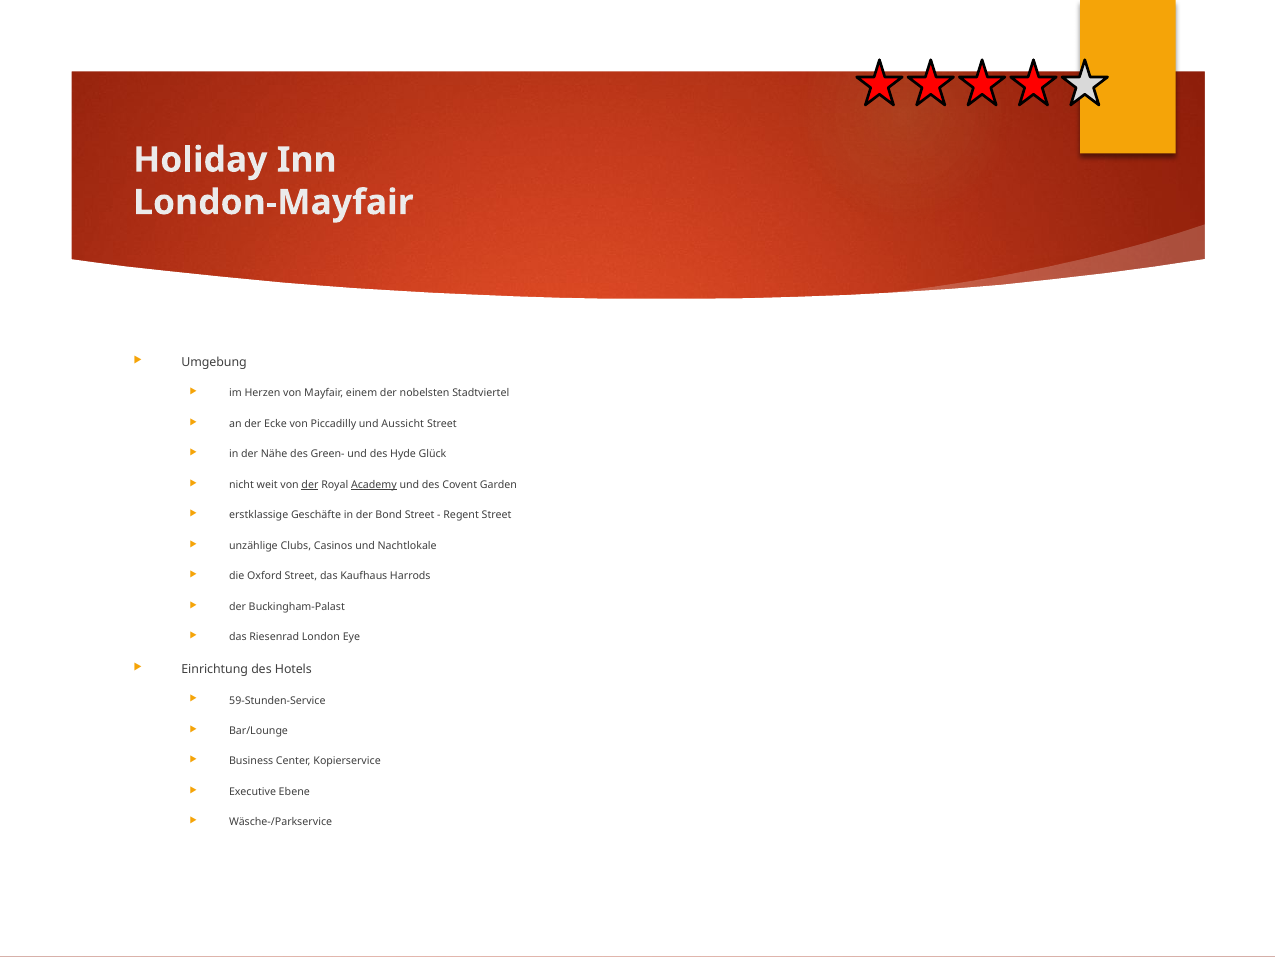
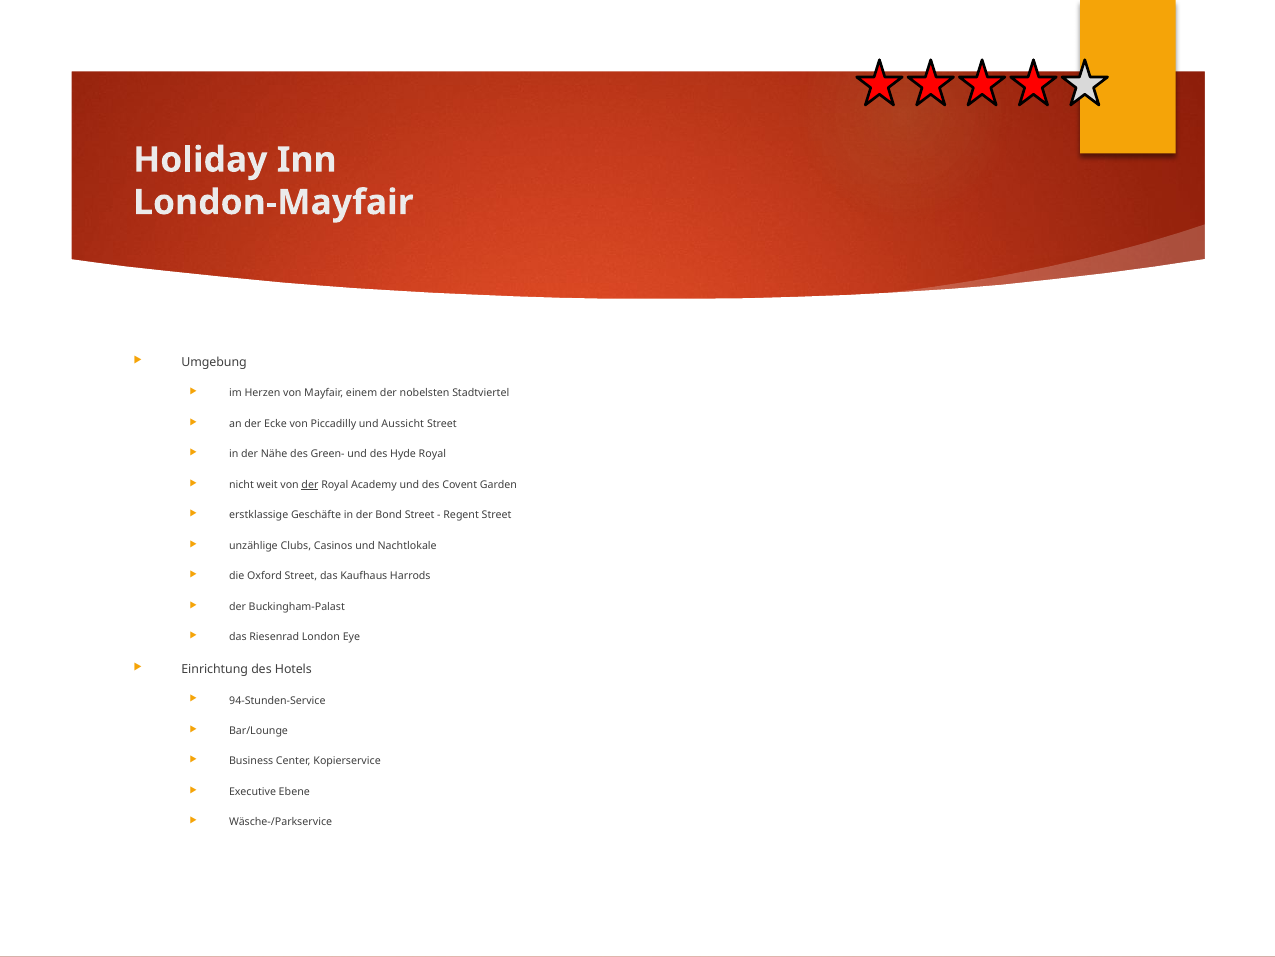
Hyde Glück: Glück -> Royal
Academy underline: present -> none
59-Stunden-Service: 59-Stunden-Service -> 94-Stunden-Service
